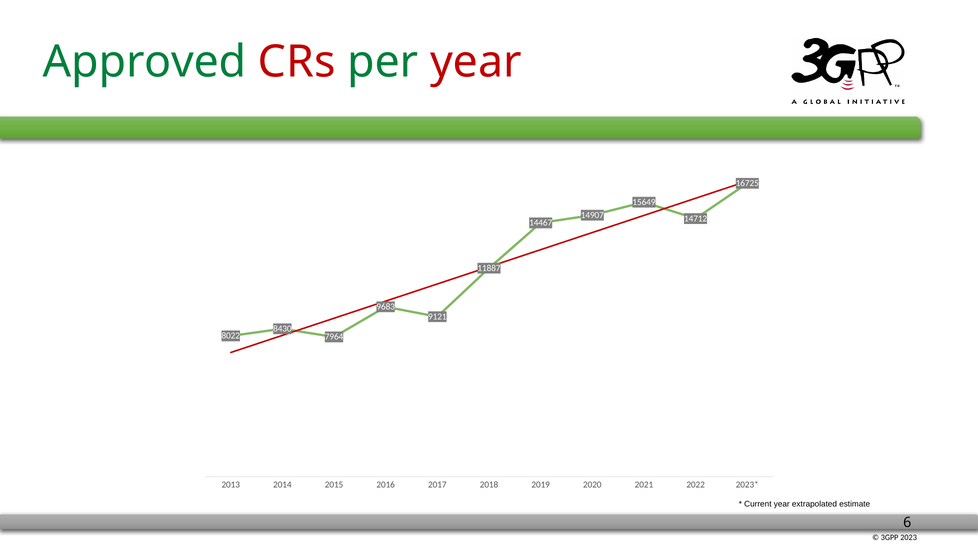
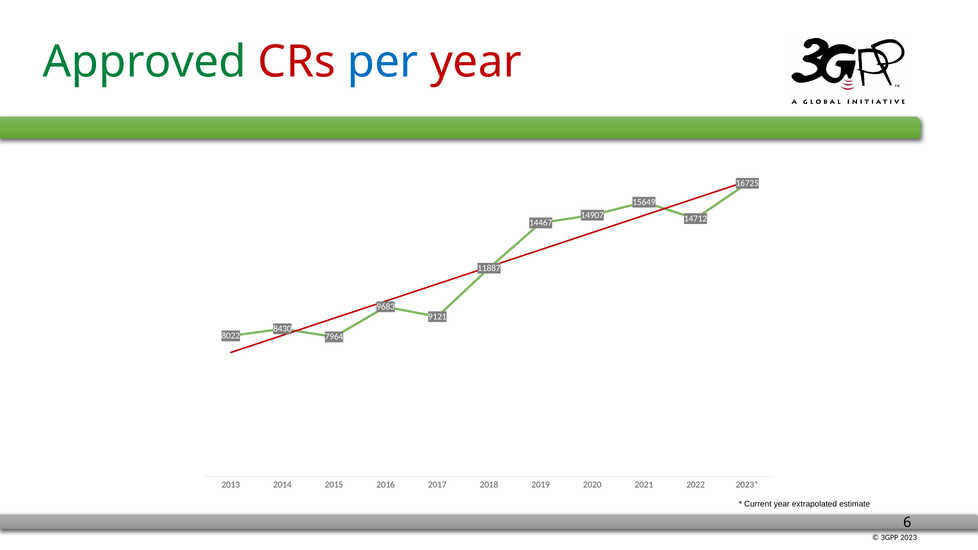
per colour: green -> blue
